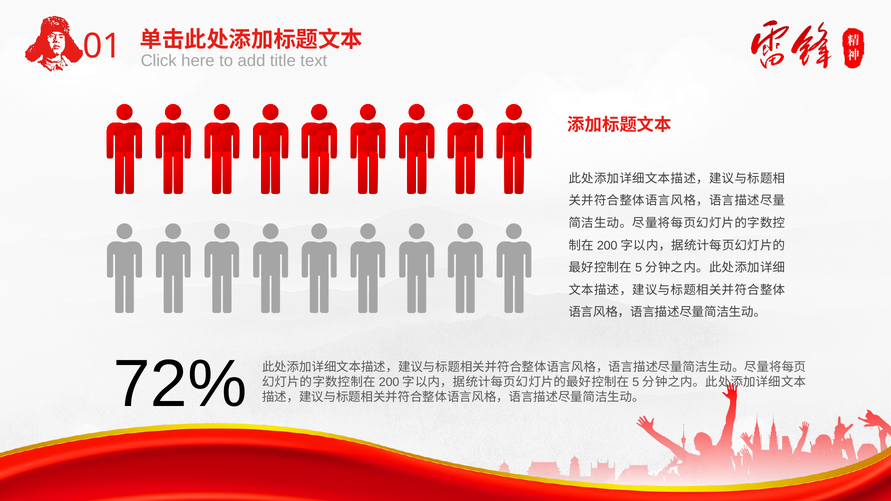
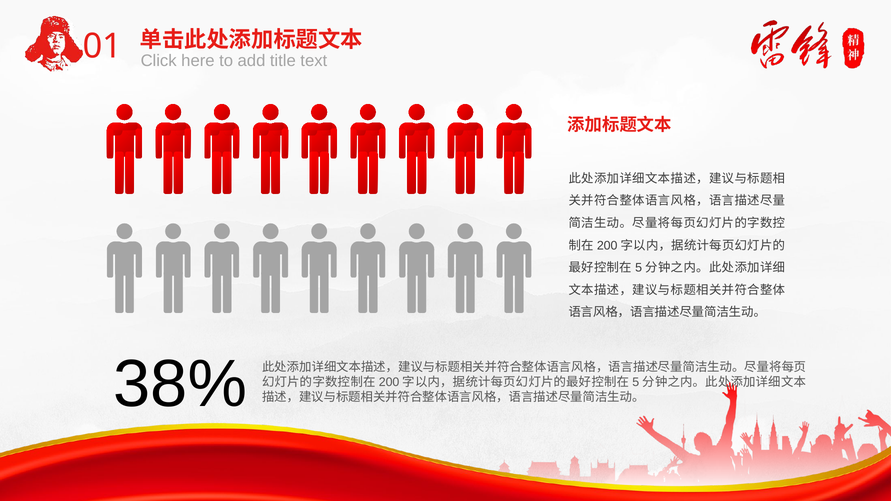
72%: 72% -> 38%
